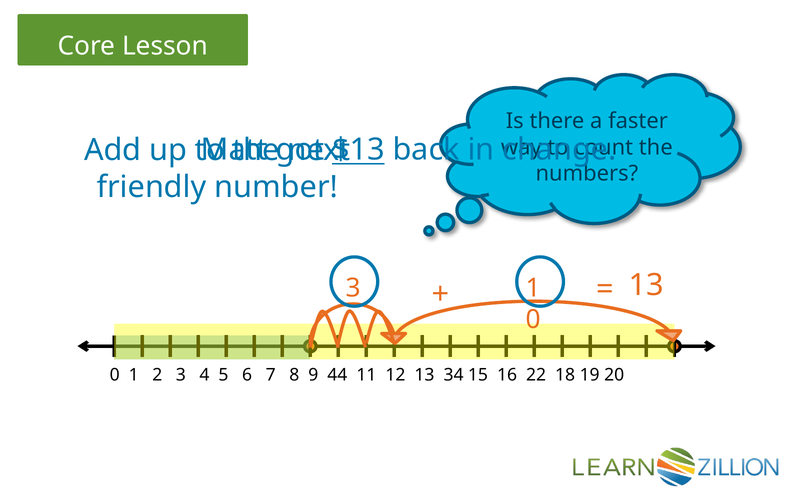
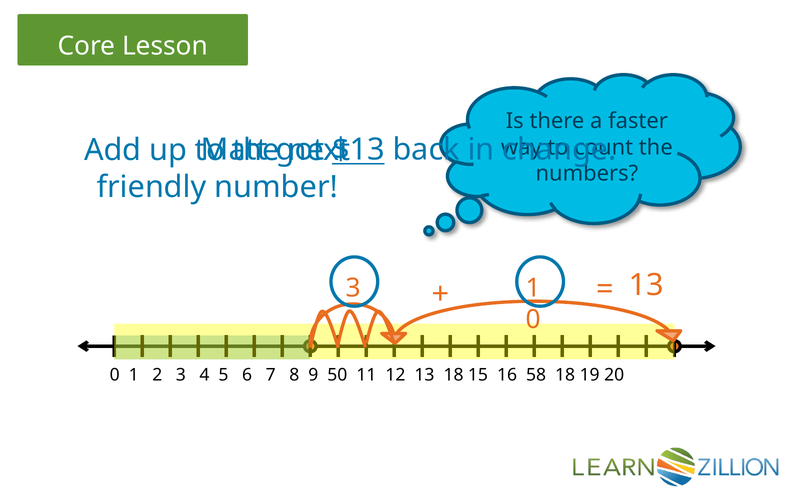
44: 44 -> 50
13 34: 34 -> 18
22: 22 -> 58
